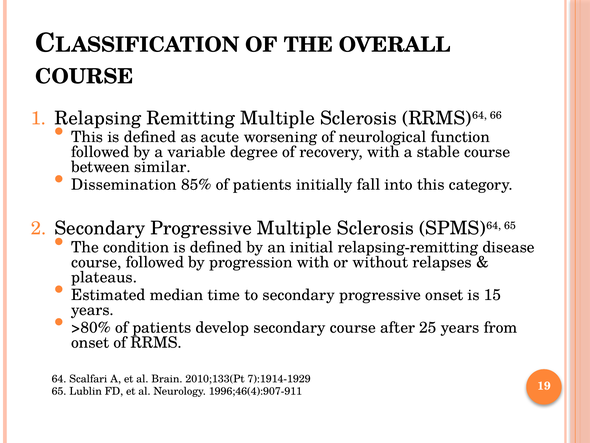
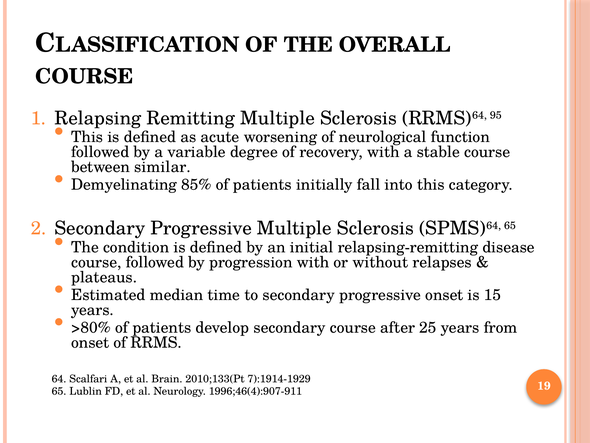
66: 66 -> 95
Dissemination: Dissemination -> Demyelinating
